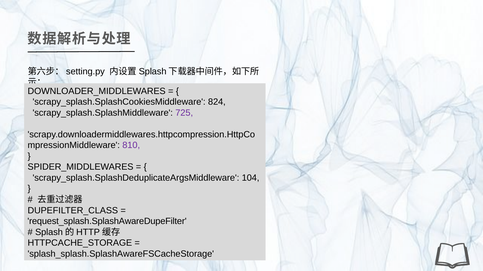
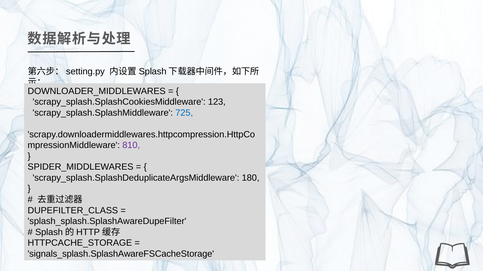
824: 824 -> 123
725 colour: purple -> blue
104: 104 -> 180
request_splash.SplashAwareDupeFilter: request_splash.SplashAwareDupeFilter -> splash_splash.SplashAwareDupeFilter
splash_splash.SplashAwareFSCacheStorage: splash_splash.SplashAwareFSCacheStorage -> signals_splash.SplashAwareFSCacheStorage
